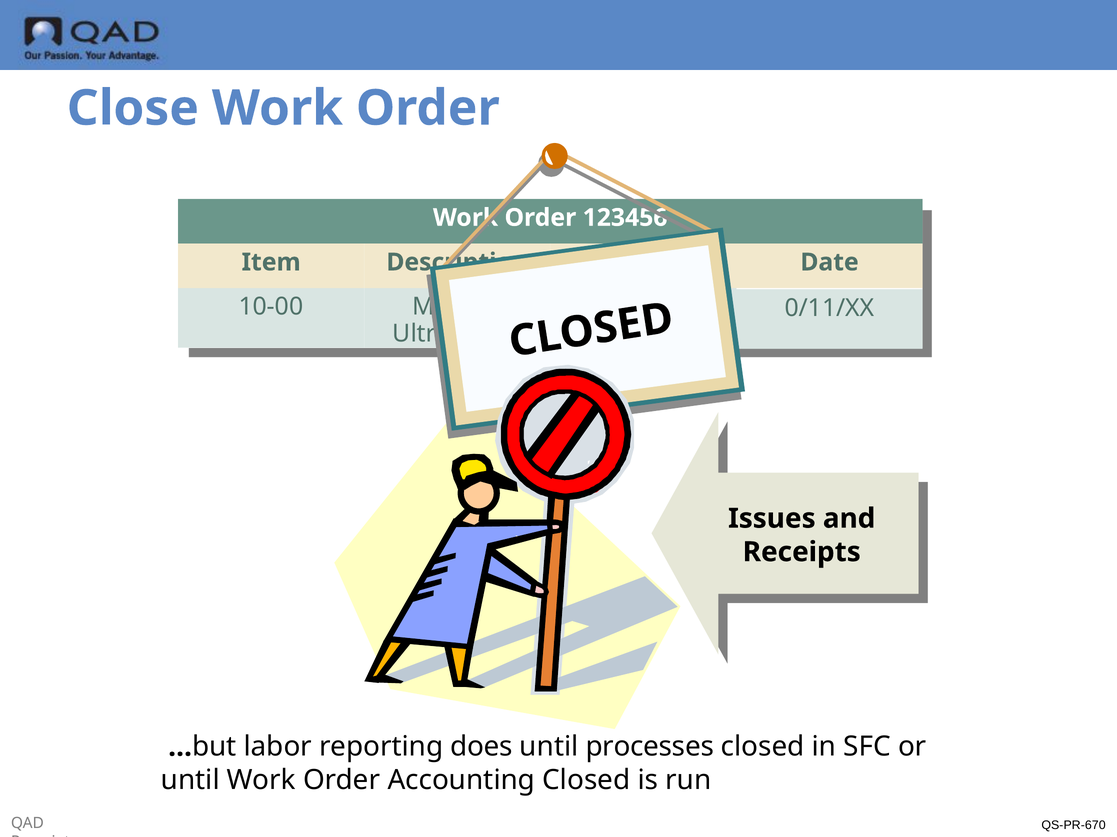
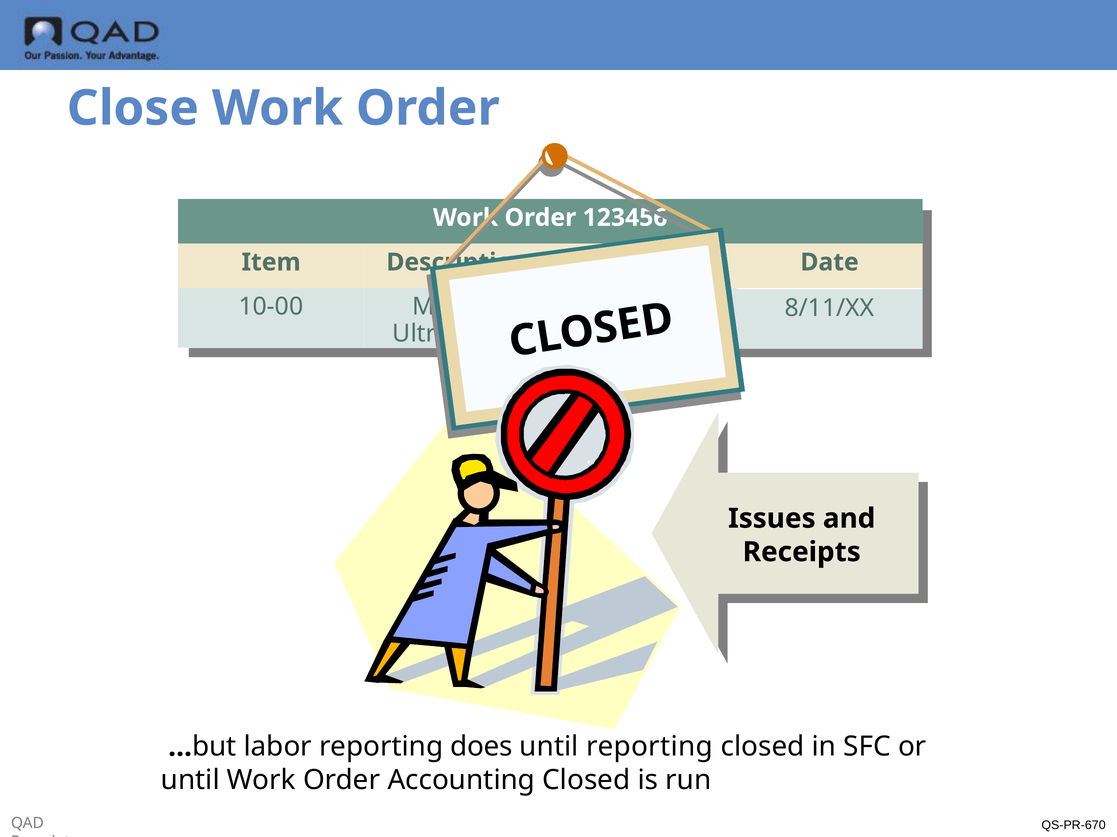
0/11/XX: 0/11/XX -> 8/11/XX
until processes: processes -> reporting
